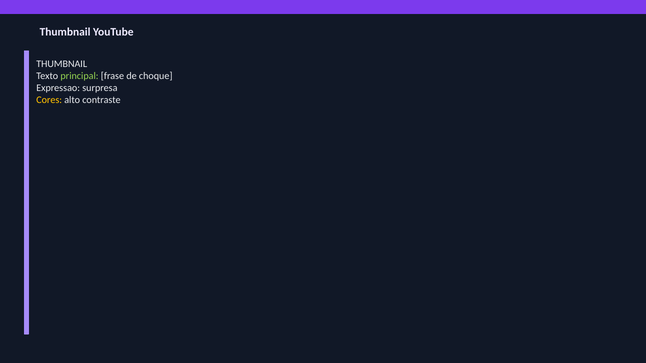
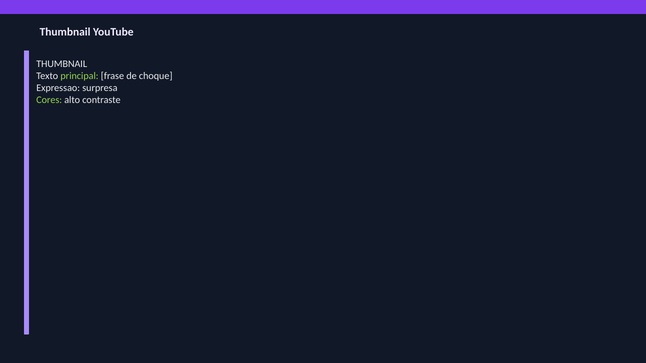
Cores colour: yellow -> light green
